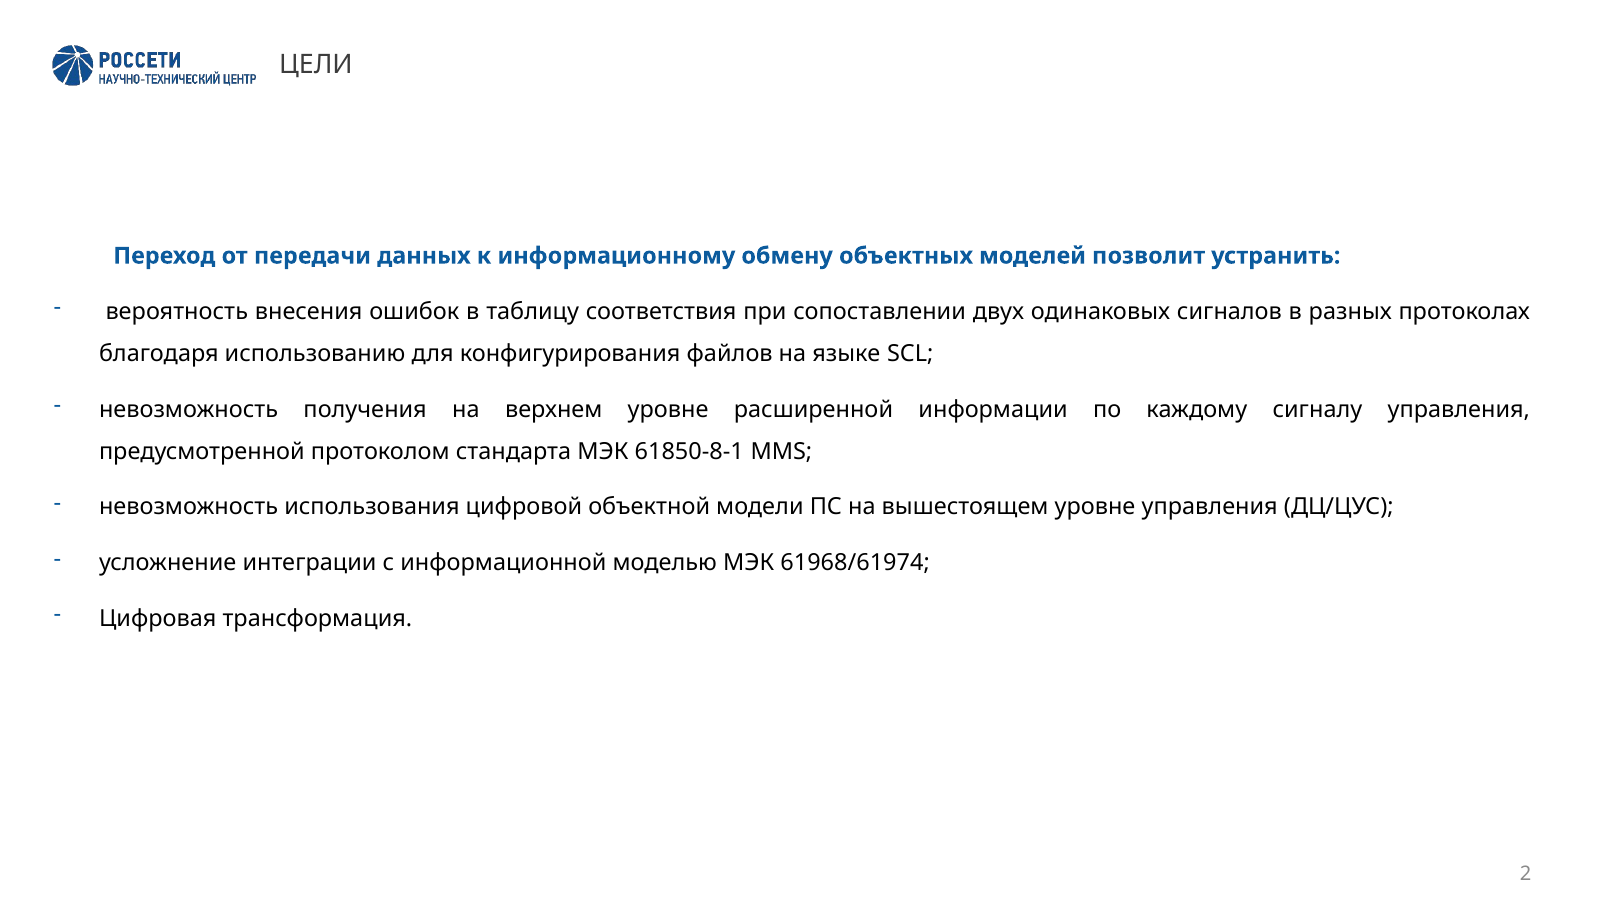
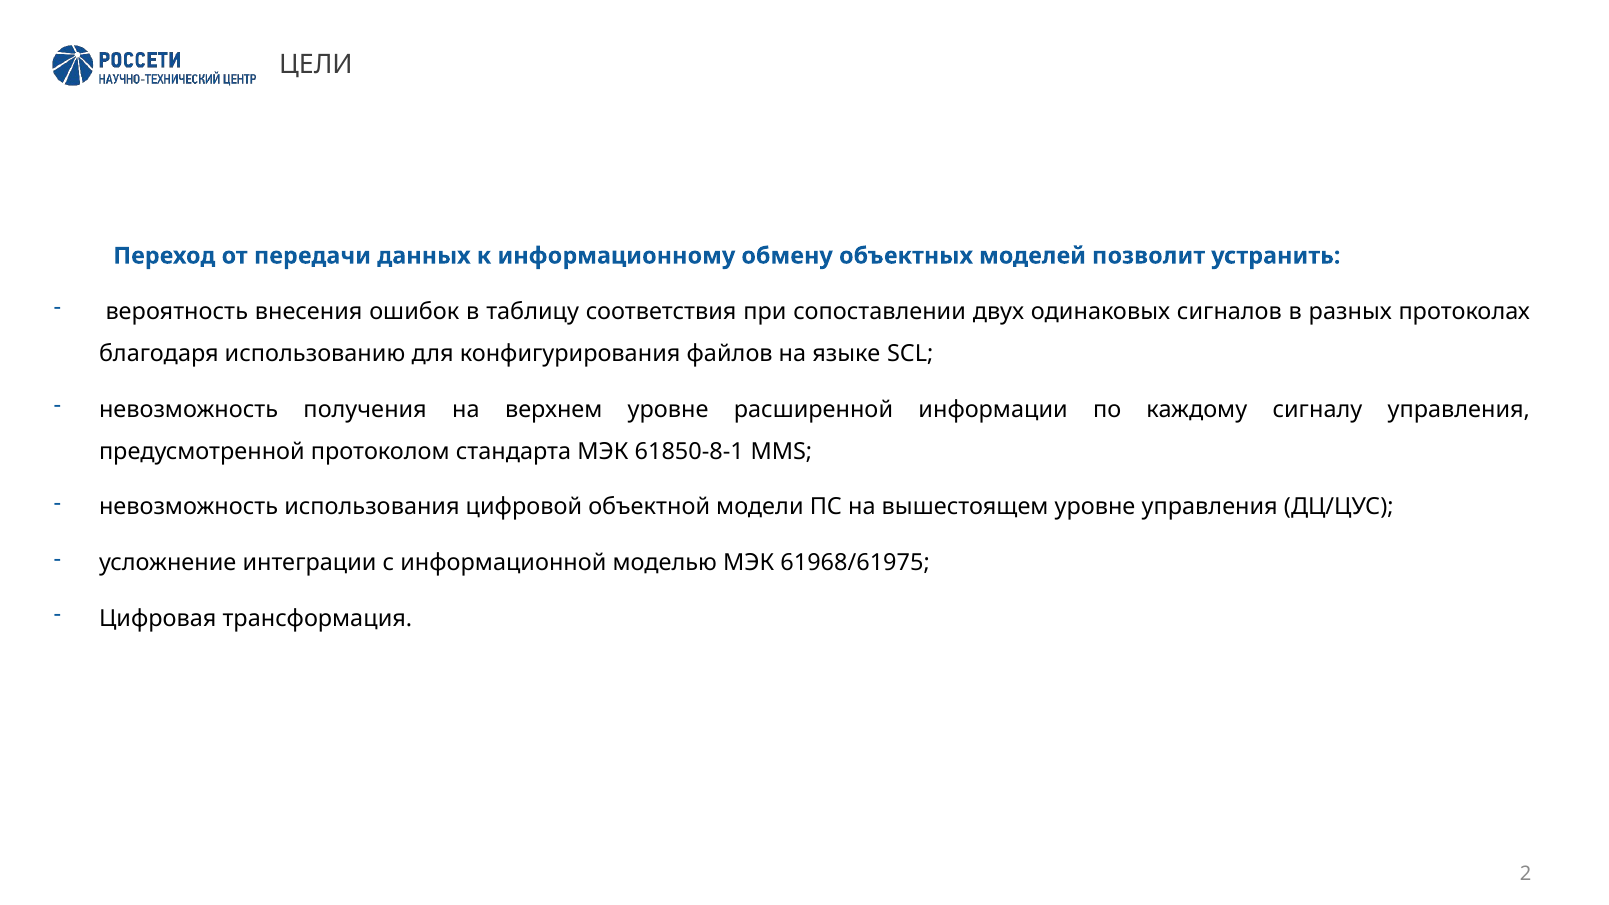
61968/61974: 61968/61974 -> 61968/61975
